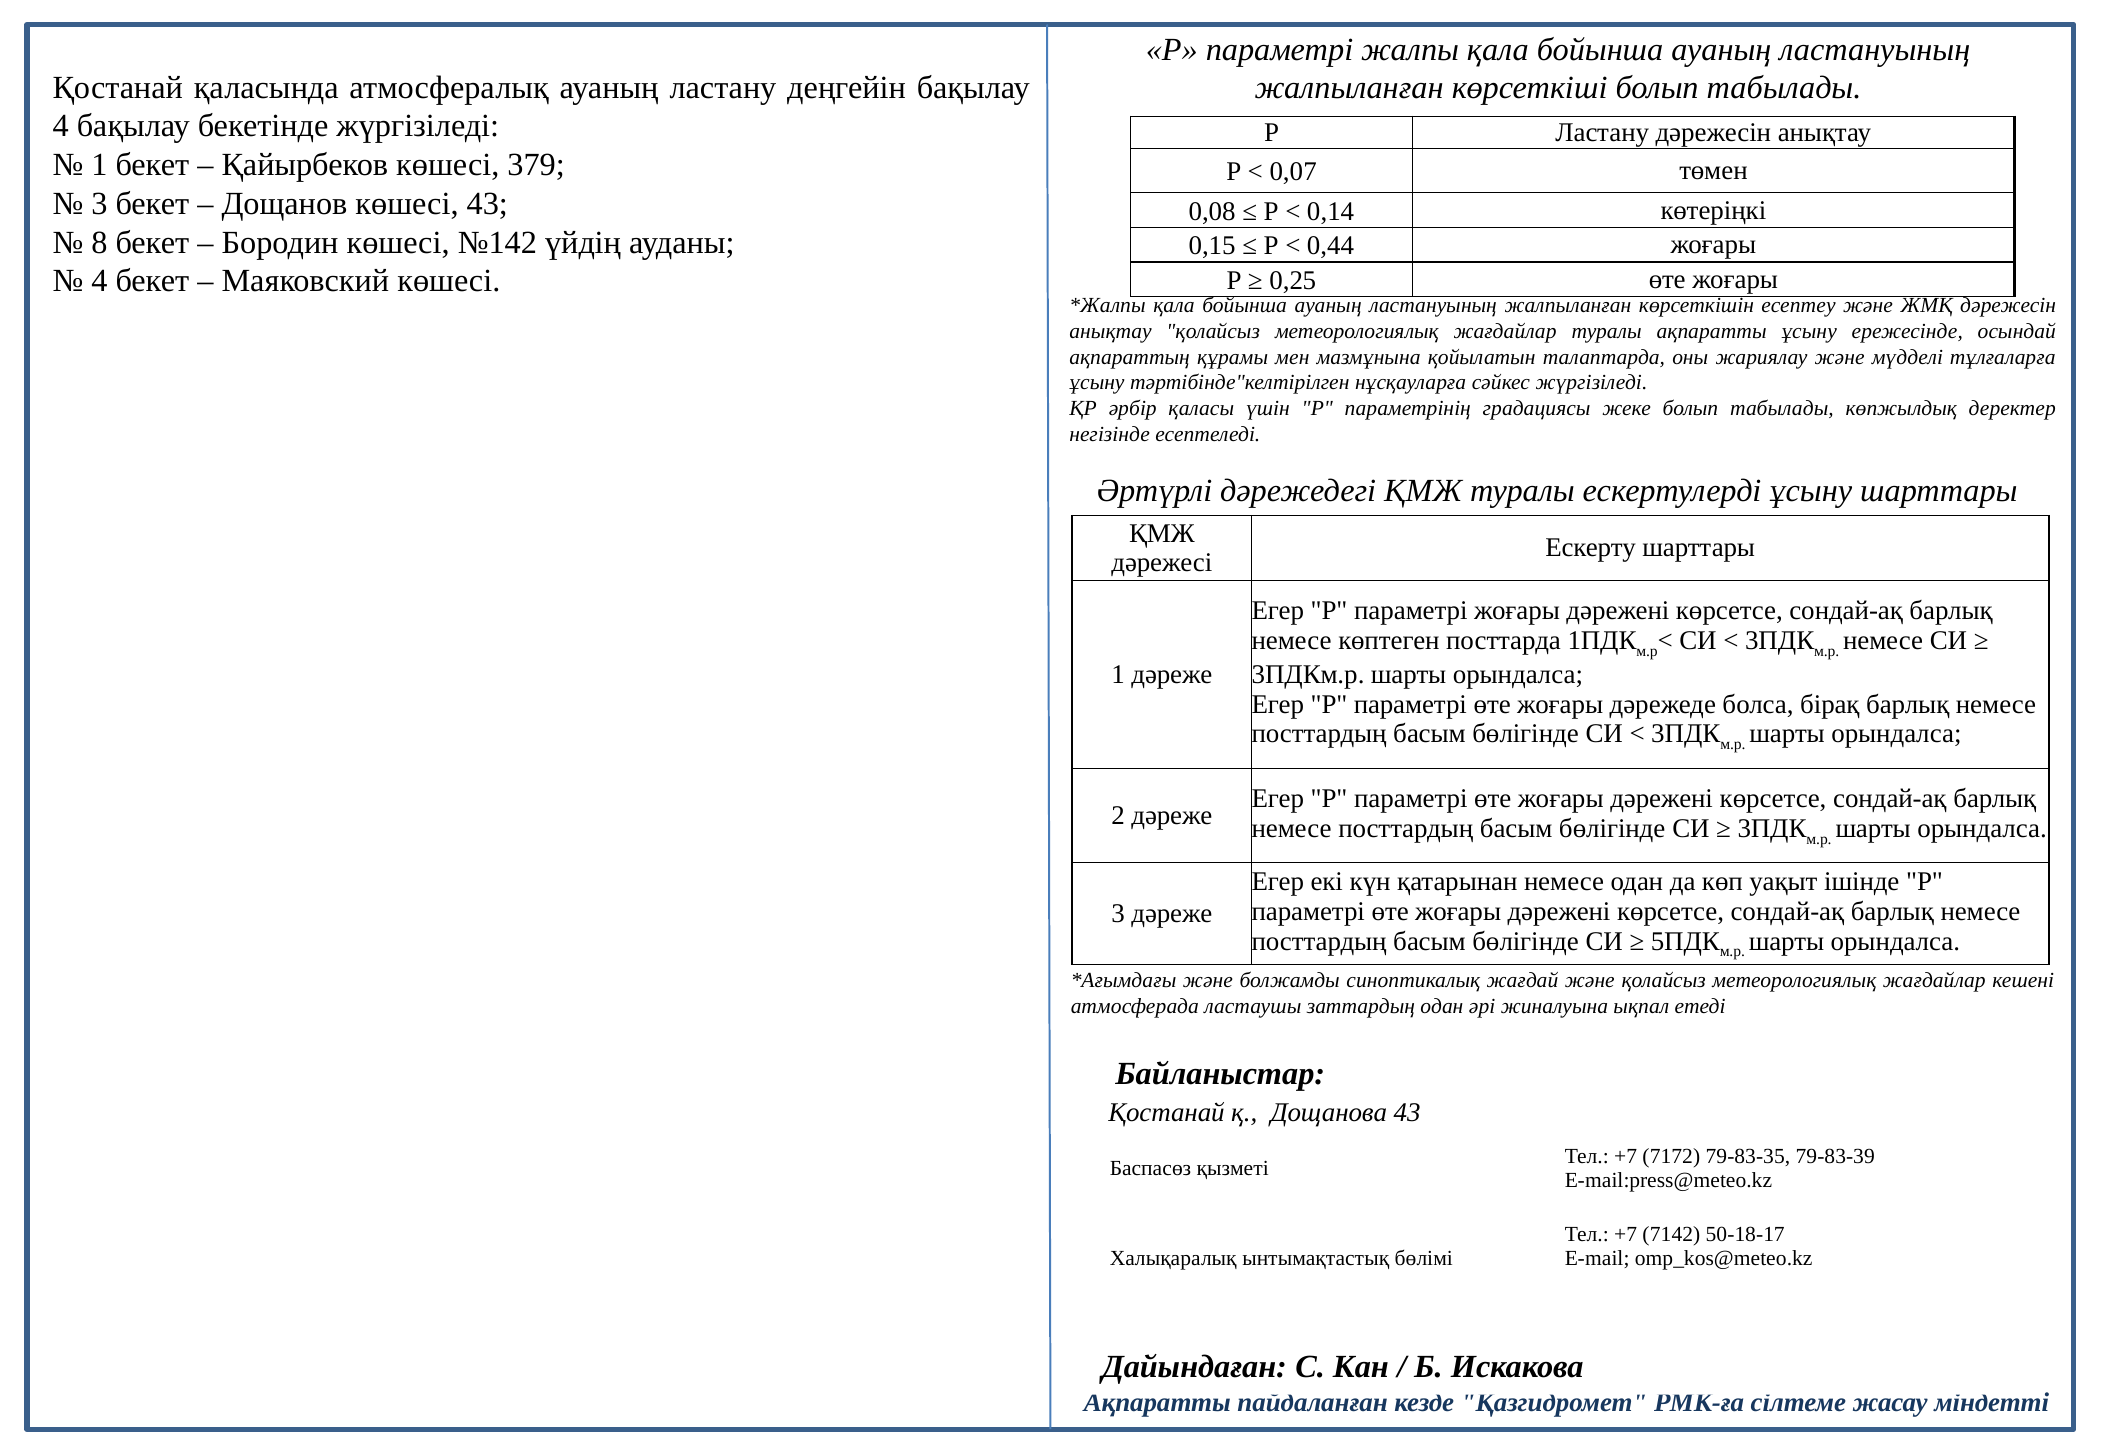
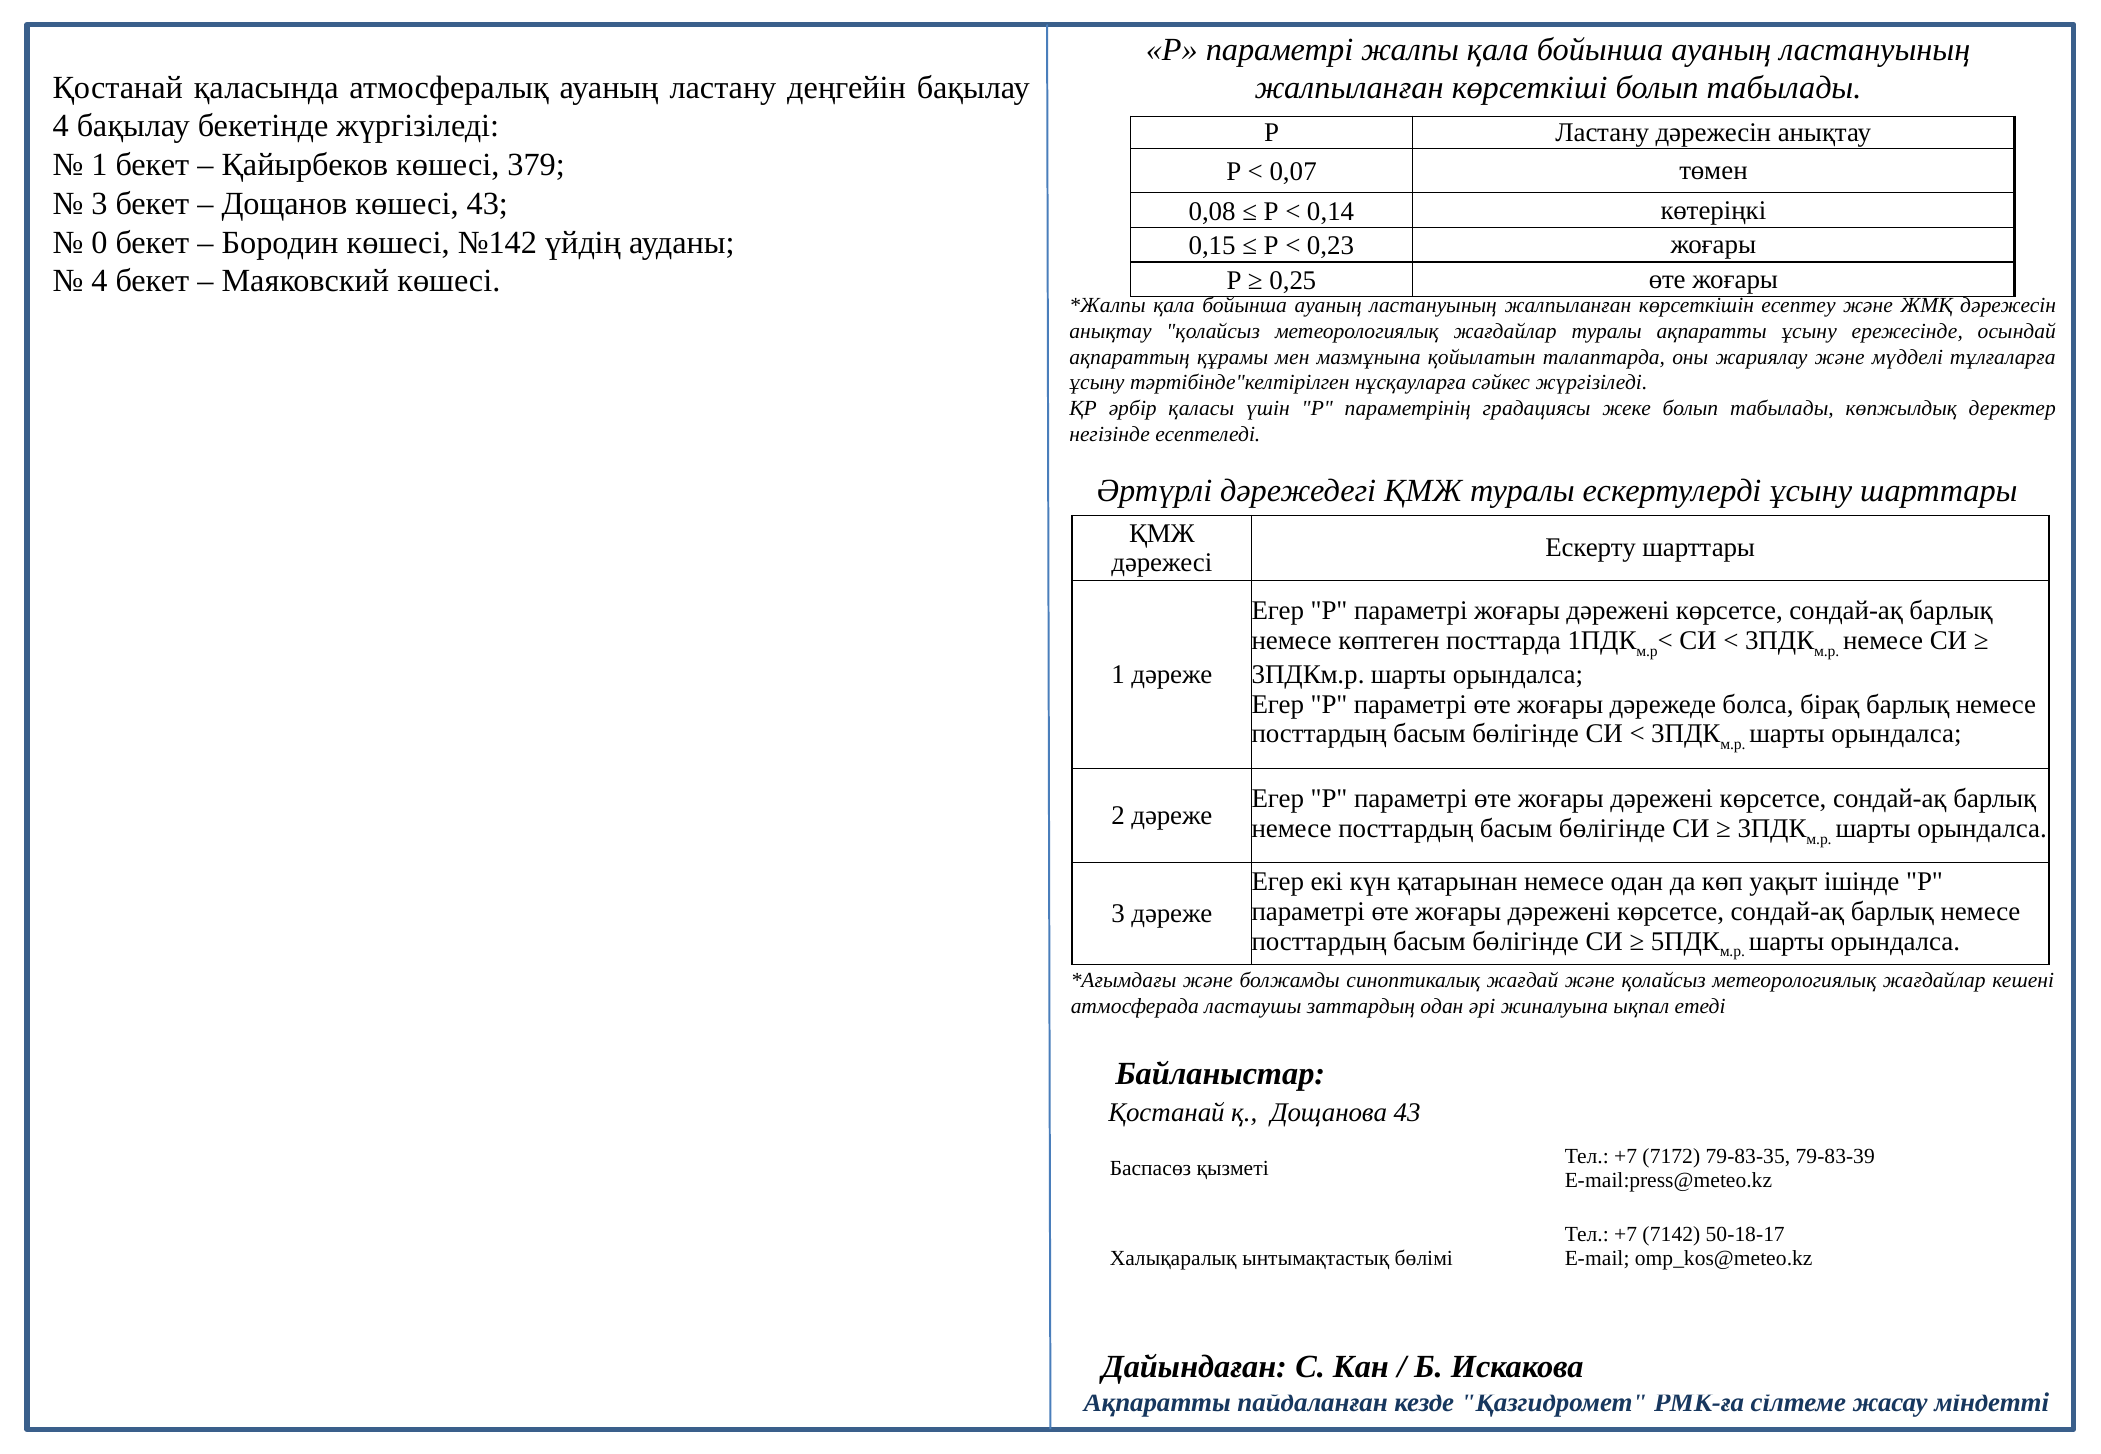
8: 8 -> 0
0,44: 0,44 -> 0,23
